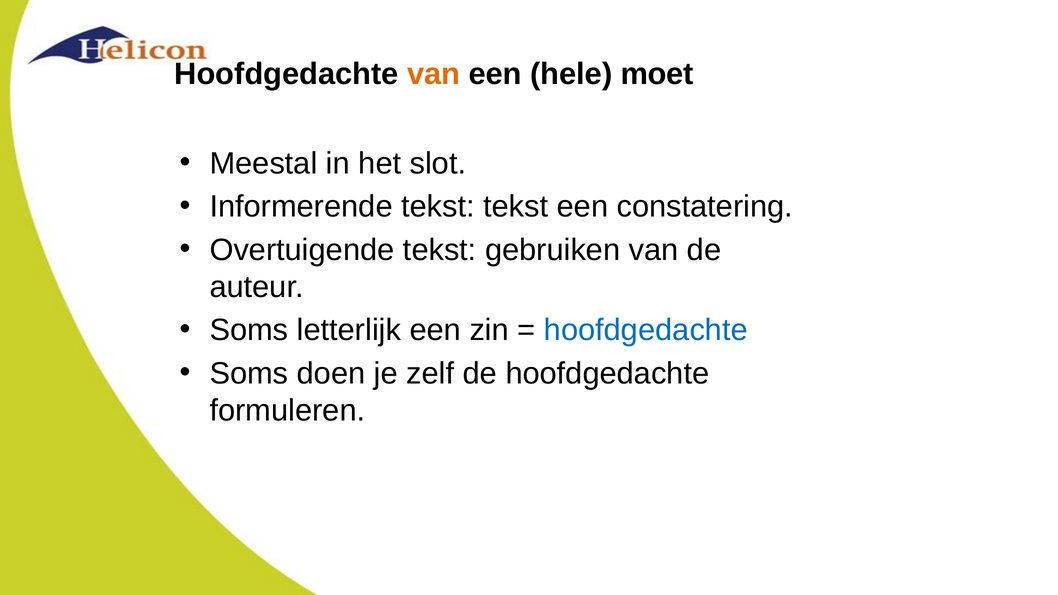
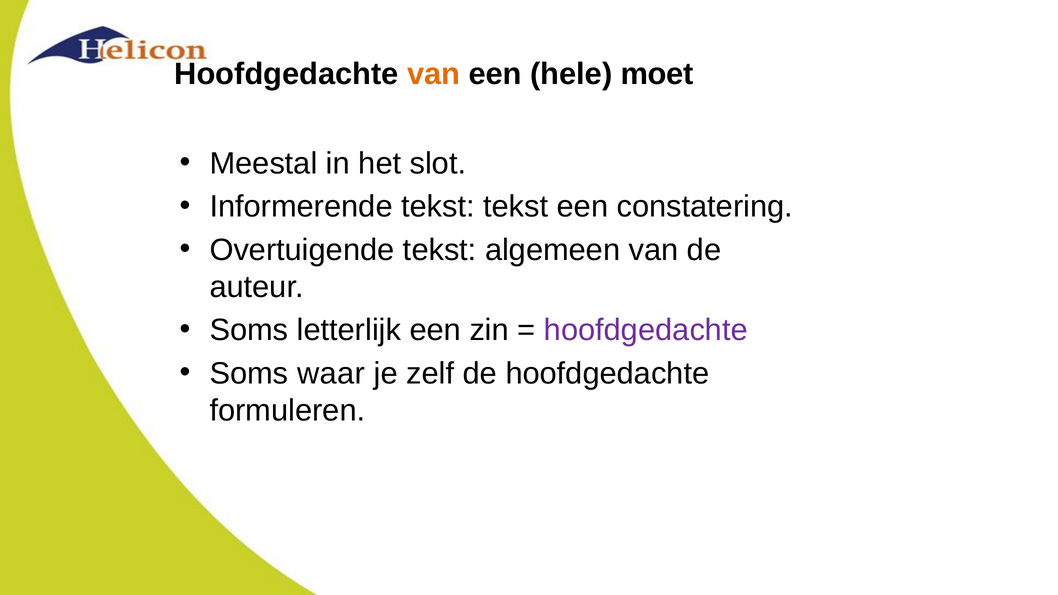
gebruiken: gebruiken -> algemeen
hoofdgedachte at (646, 330) colour: blue -> purple
doen: doen -> waar
